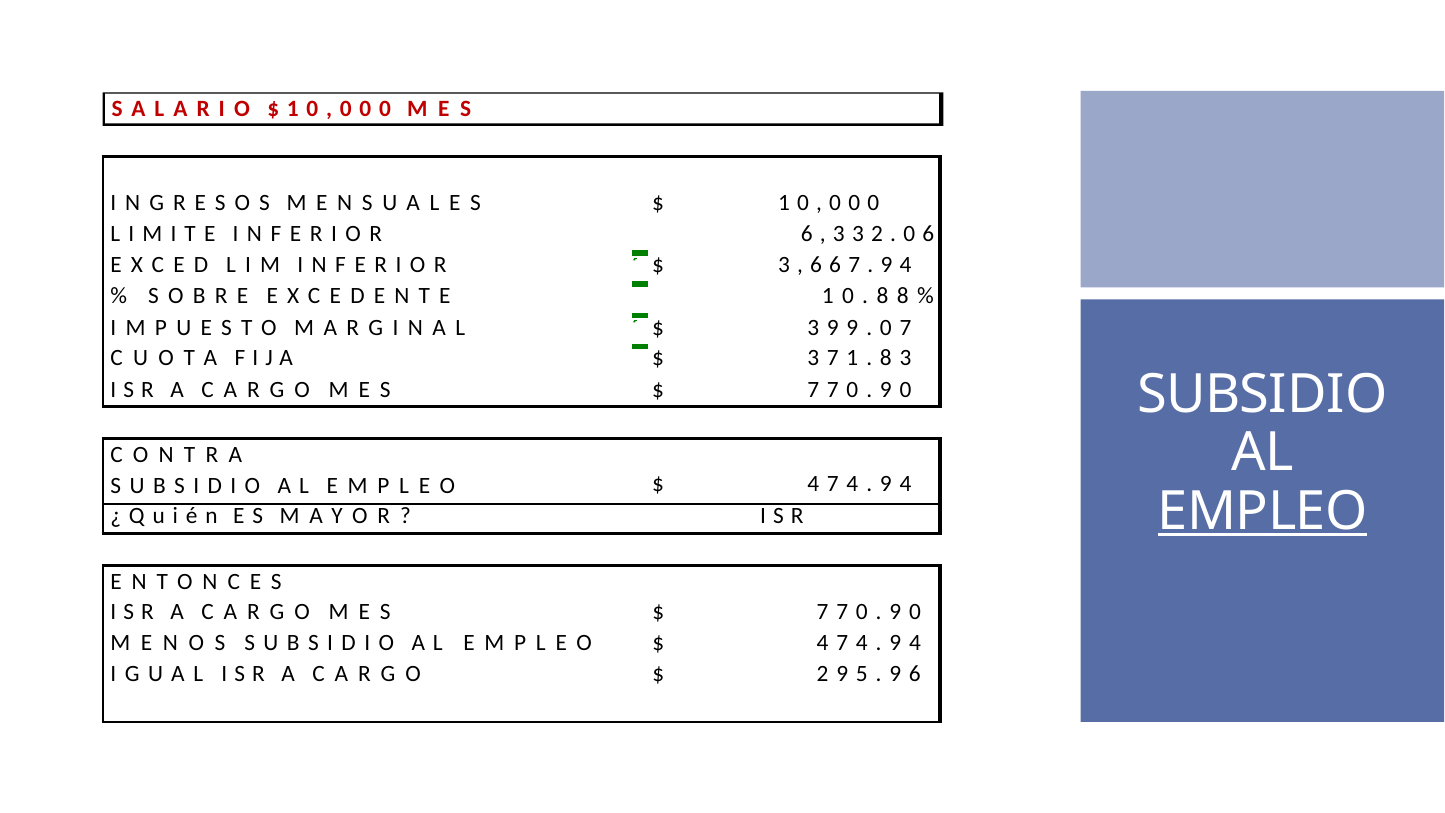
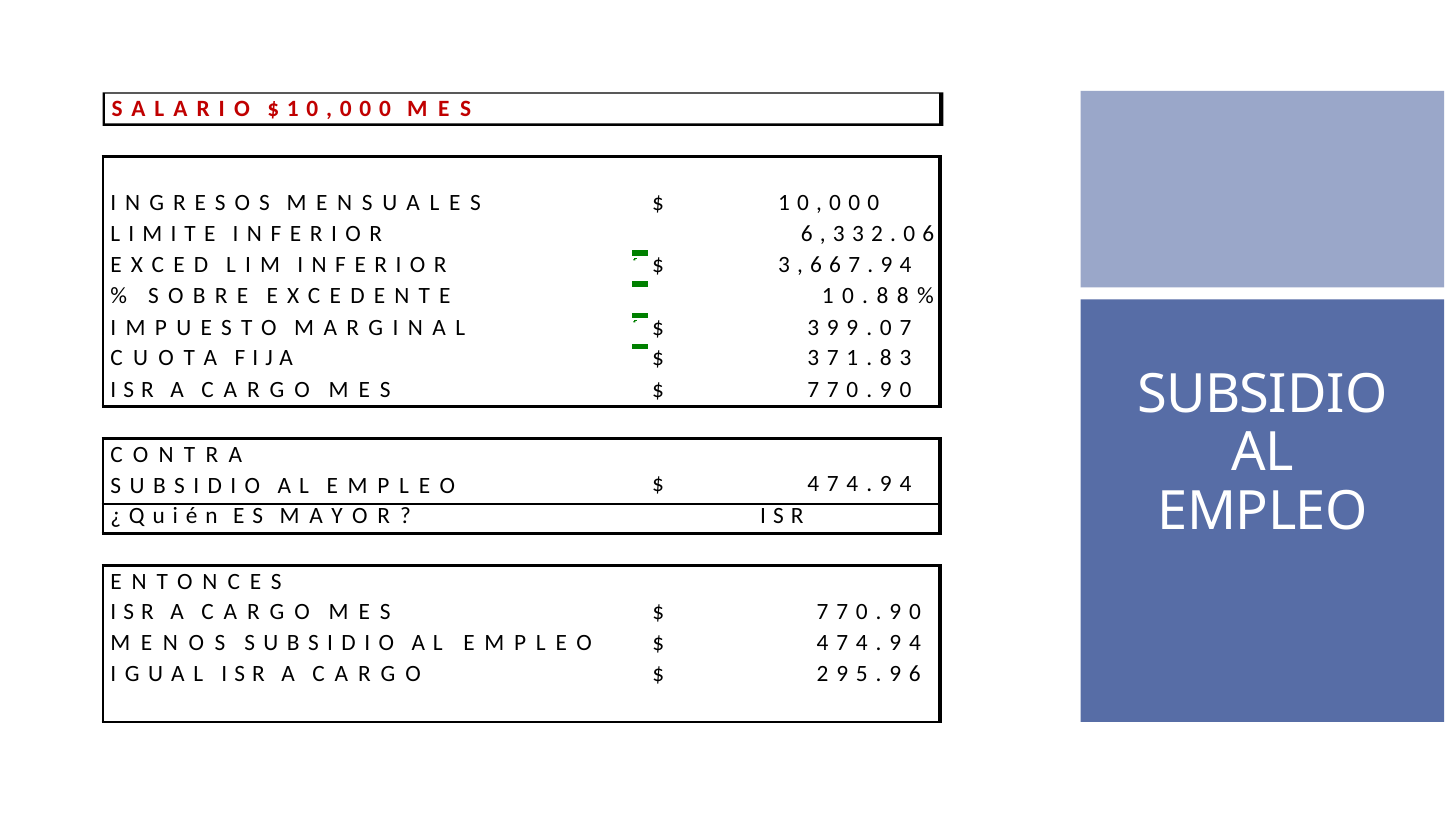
EMPLEO underline: present -> none
